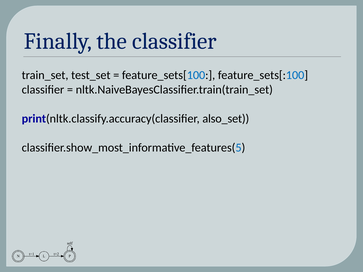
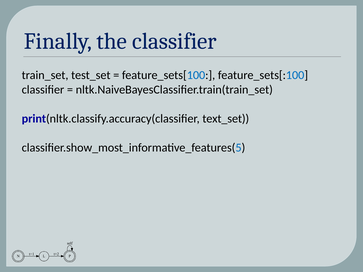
also_set: also_set -> text_set
